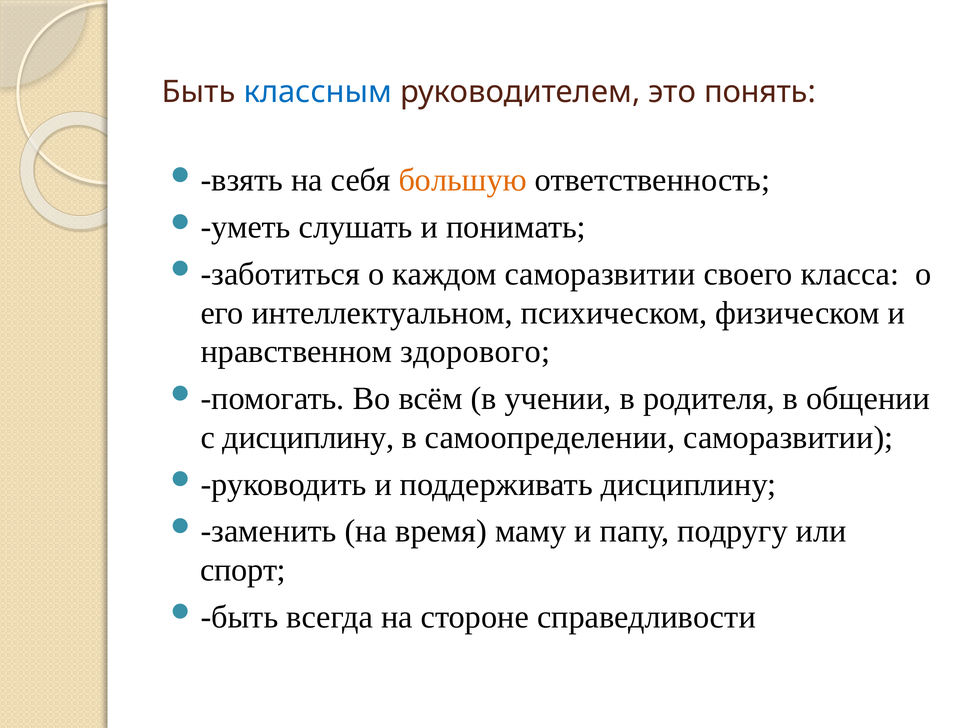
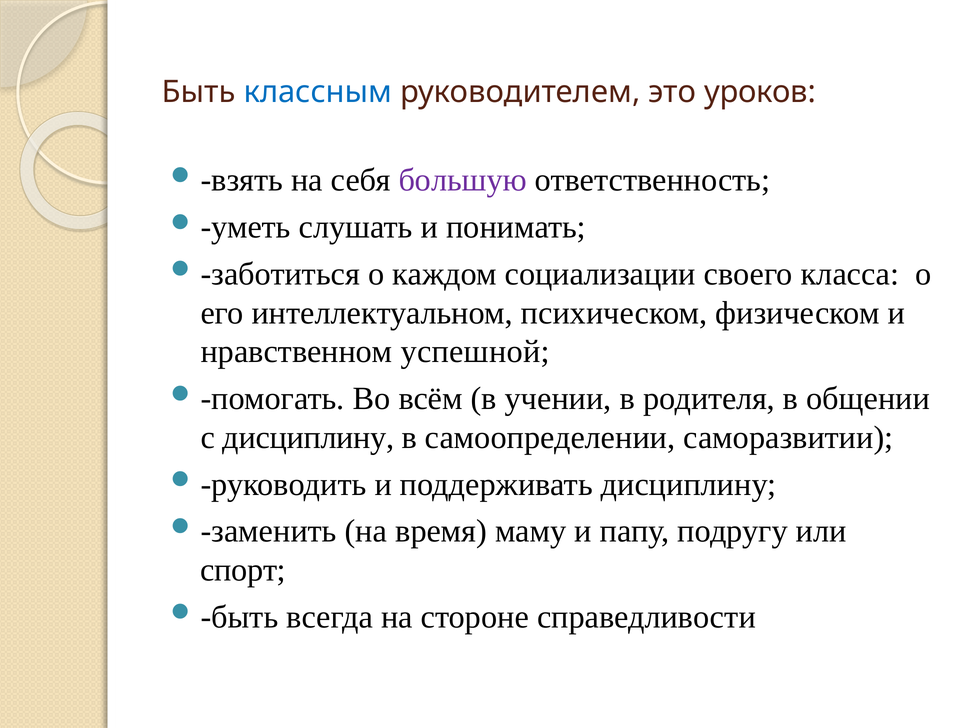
понять: понять -> уроков
большую colour: orange -> purple
каждом саморазвитии: саморазвитии -> социализации
здорового: здорового -> успешной
